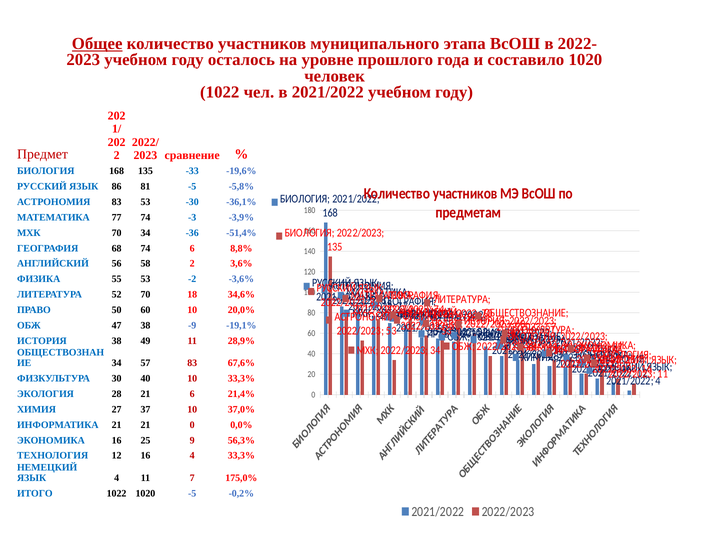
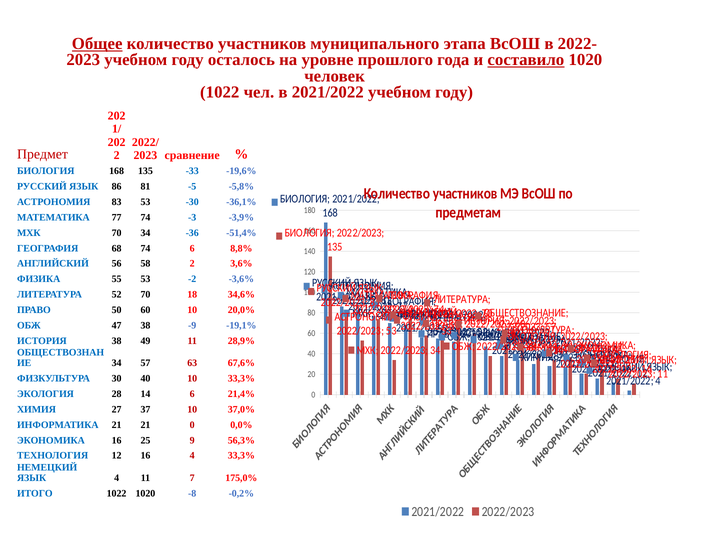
составило underline: none -> present
57 83: 83 -> 63
28 21: 21 -> 14
1020 -5: -5 -> -8
